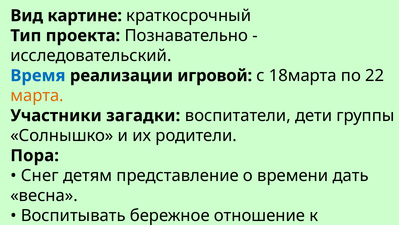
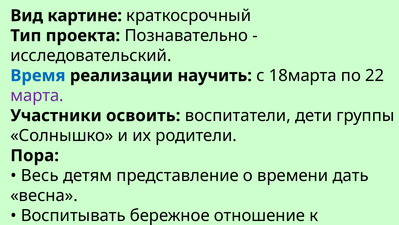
игровой: игровой -> научить
марта colour: orange -> purple
загадки: загадки -> освоить
Снег: Снег -> Весь
